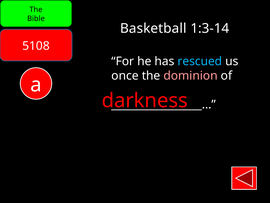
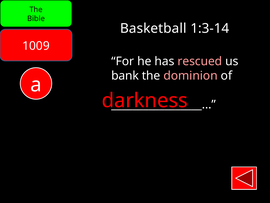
5108: 5108 -> 1009
rescued colour: light blue -> pink
once: once -> bank
